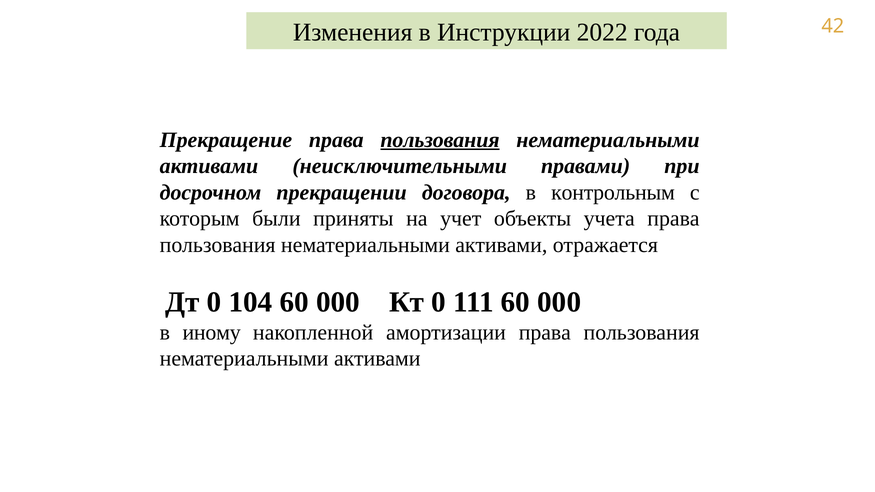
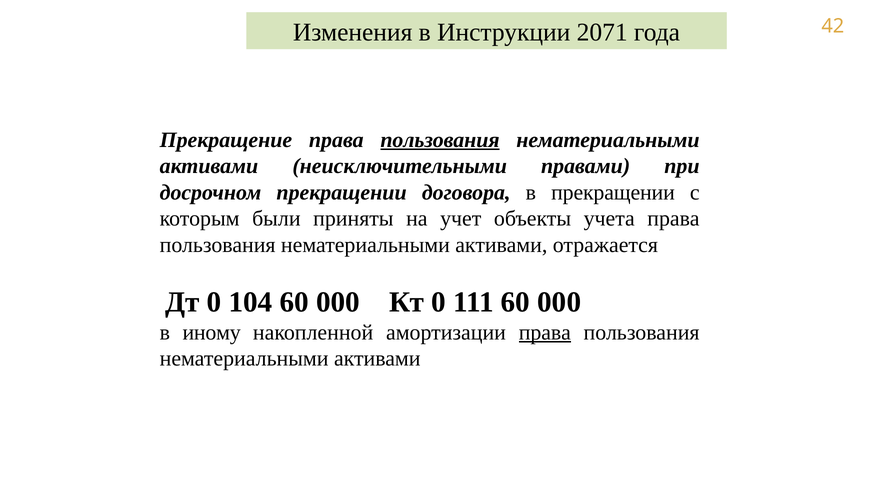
2022: 2022 -> 2071
в контрольным: контрольным -> прекращении
права at (545, 332) underline: none -> present
